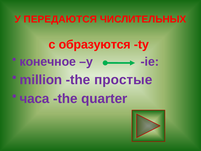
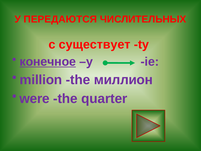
образуются: образуются -> существует
конечное underline: none -> present
простые: простые -> миллион
часа: часа -> were
